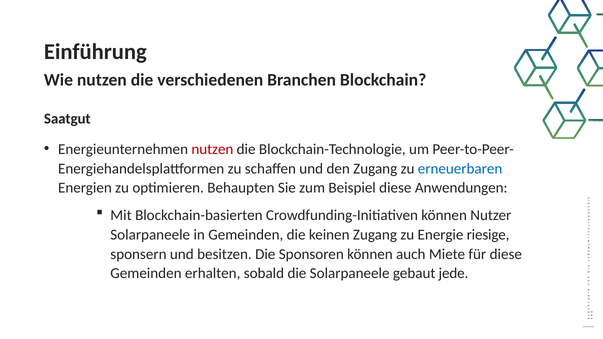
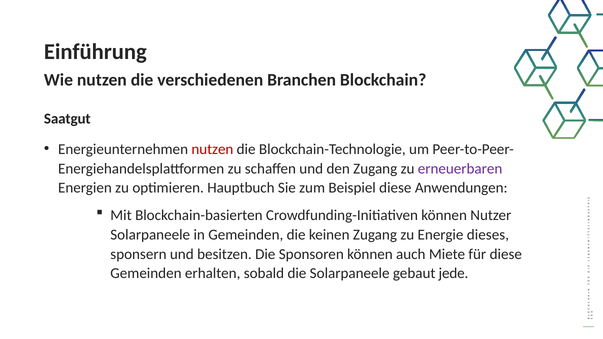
erneuerbaren colour: blue -> purple
Behaupten: Behaupten -> Hauptbuch
riesige: riesige -> dieses
